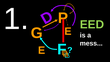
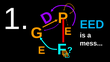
EED colour: light green -> light blue
